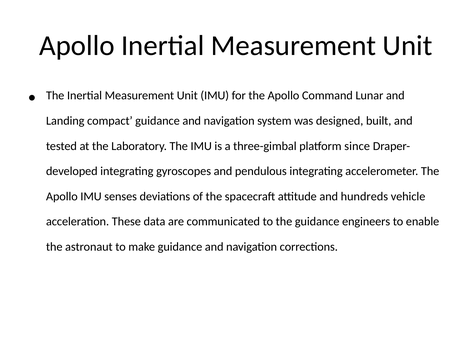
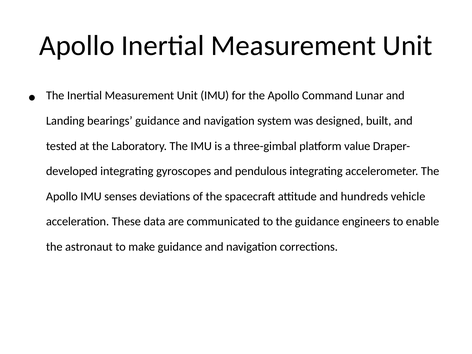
compact: compact -> bearings
since: since -> value
